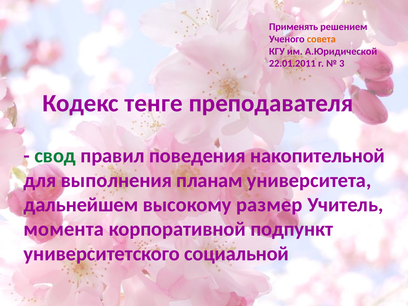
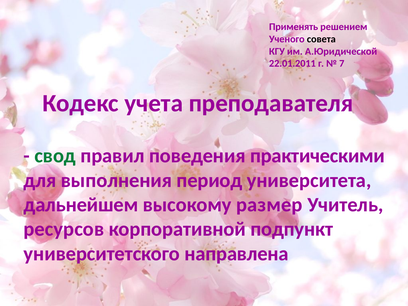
совета colour: orange -> black
3: 3 -> 7
тенге: тенге -> учета
накопительной: накопительной -> практическими
планам: планам -> период
момента: момента -> ресурсов
социальной: социальной -> направлена
